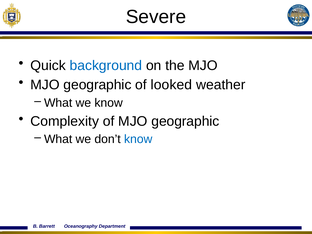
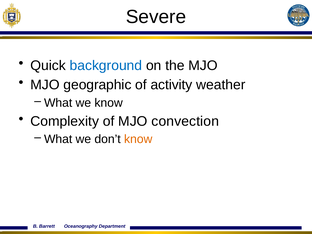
looked: looked -> activity
of MJO geographic: geographic -> convection
know at (138, 139) colour: blue -> orange
